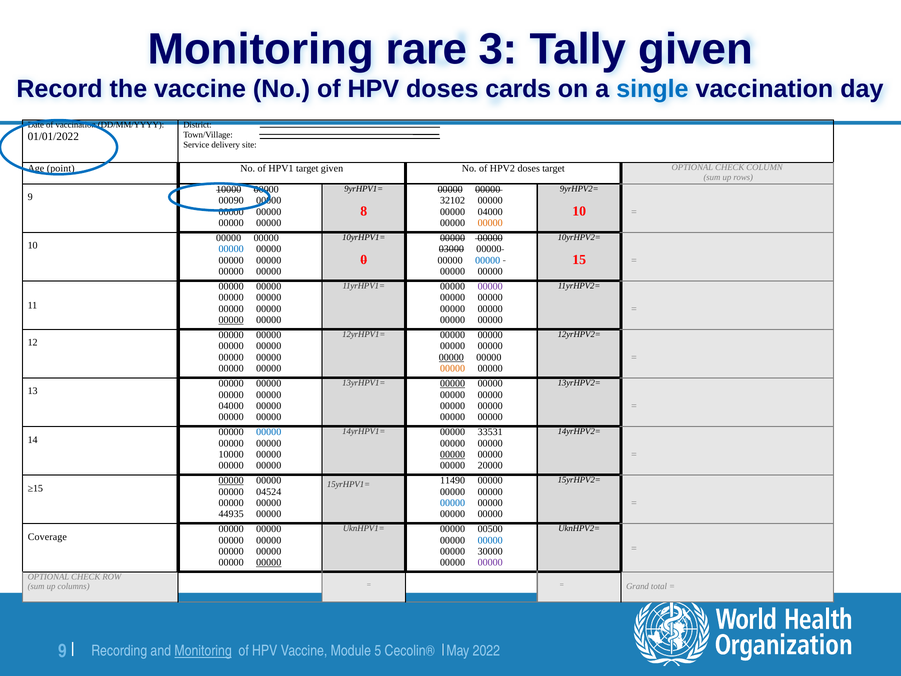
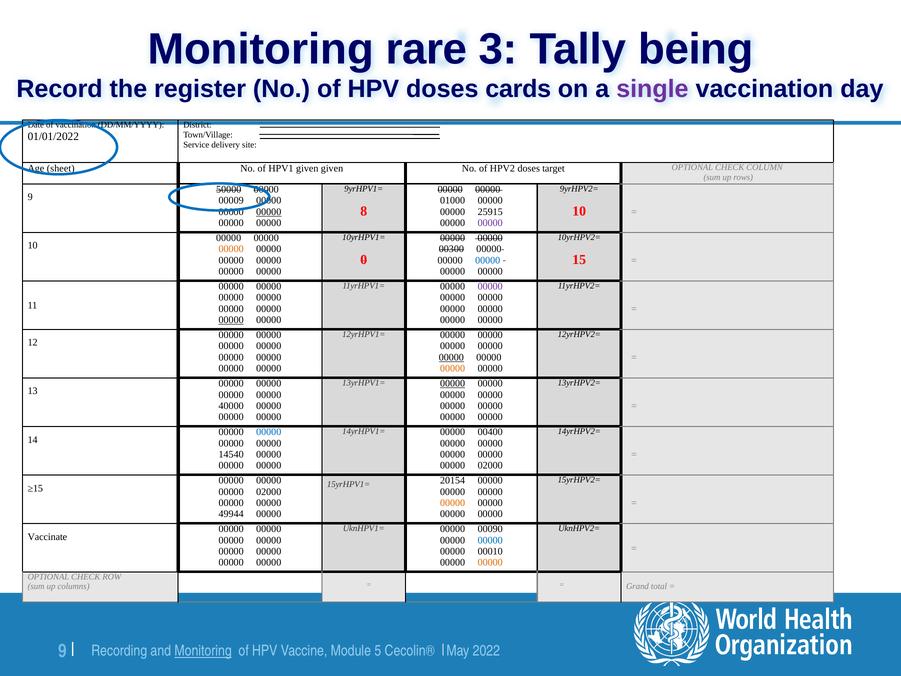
Tally given: given -> being
the vaccine: vaccine -> register
single colour: blue -> purple
point: point -> sheet
HPV1 target: target -> given
10000 at (229, 189): 10000 -> 50000
00090: 00090 -> 00009
32102: 32102 -> 01000
00000 at (269, 212) underline: none -> present
04000 at (490, 212): 04000 -> 25915
00000 at (490, 223) colour: orange -> purple
00000 at (231, 249) colour: blue -> orange
03000: 03000 -> 00300
04000 at (231, 406): 04000 -> 40000
33531: 33531 -> 00400
10000 at (231, 454): 10000 -> 14540
00000 at (453, 454) underline: present -> none
20000 at (490, 465): 20000 -> 02000
00000 at (231, 480) underline: present -> none
11490: 11490 -> 20154
04524 at (269, 492): 04524 -> 02000
00000 at (453, 503) colour: blue -> orange
44935: 44935 -> 49944
00500: 00500 -> 00090
Coverage: Coverage -> Vaccinate
30000: 30000 -> 00010
00000 at (269, 562) underline: present -> none
00000 at (490, 562) colour: purple -> orange
